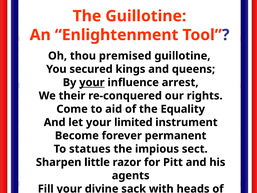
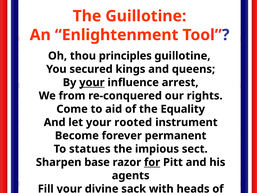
premised: premised -> principles
their: their -> from
limited: limited -> rooted
little: little -> base
for underline: none -> present
